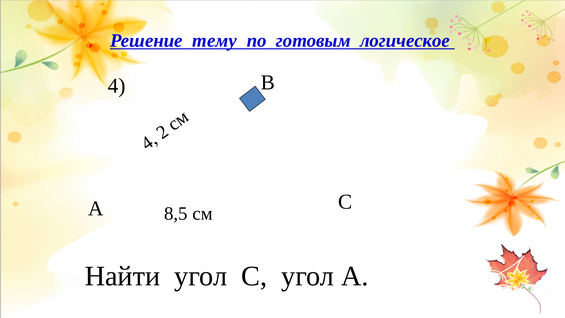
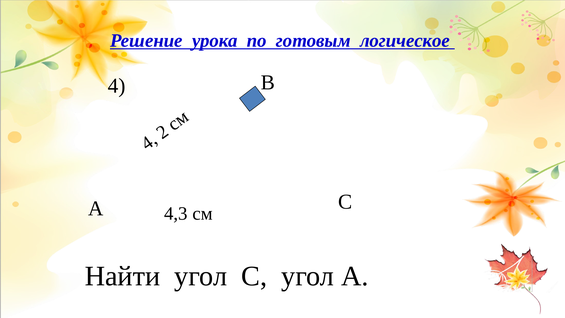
тему: тему -> урока
8,5: 8,5 -> 4,3
